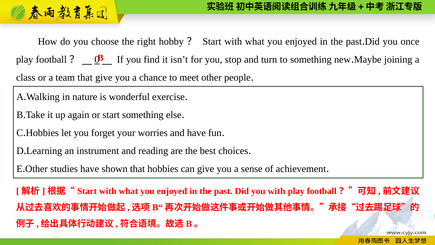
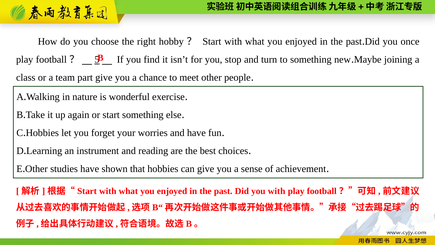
0: 0 -> 5
team that: that -> part
